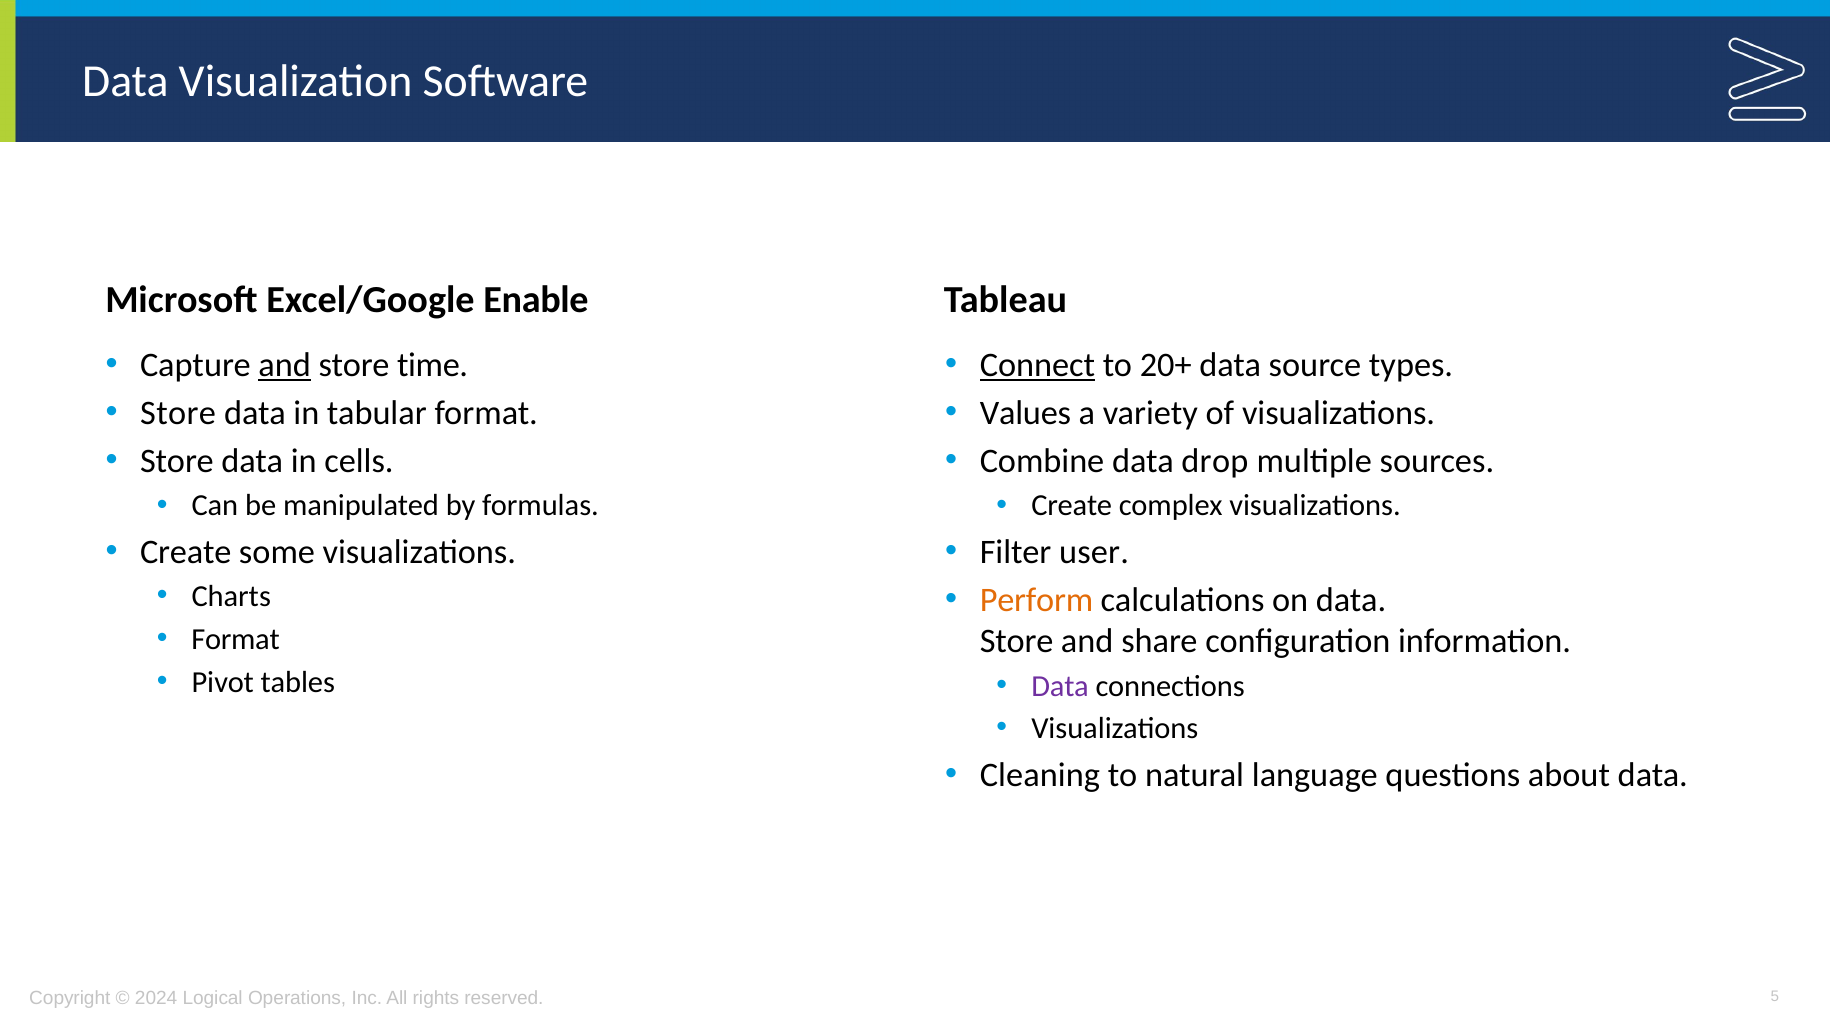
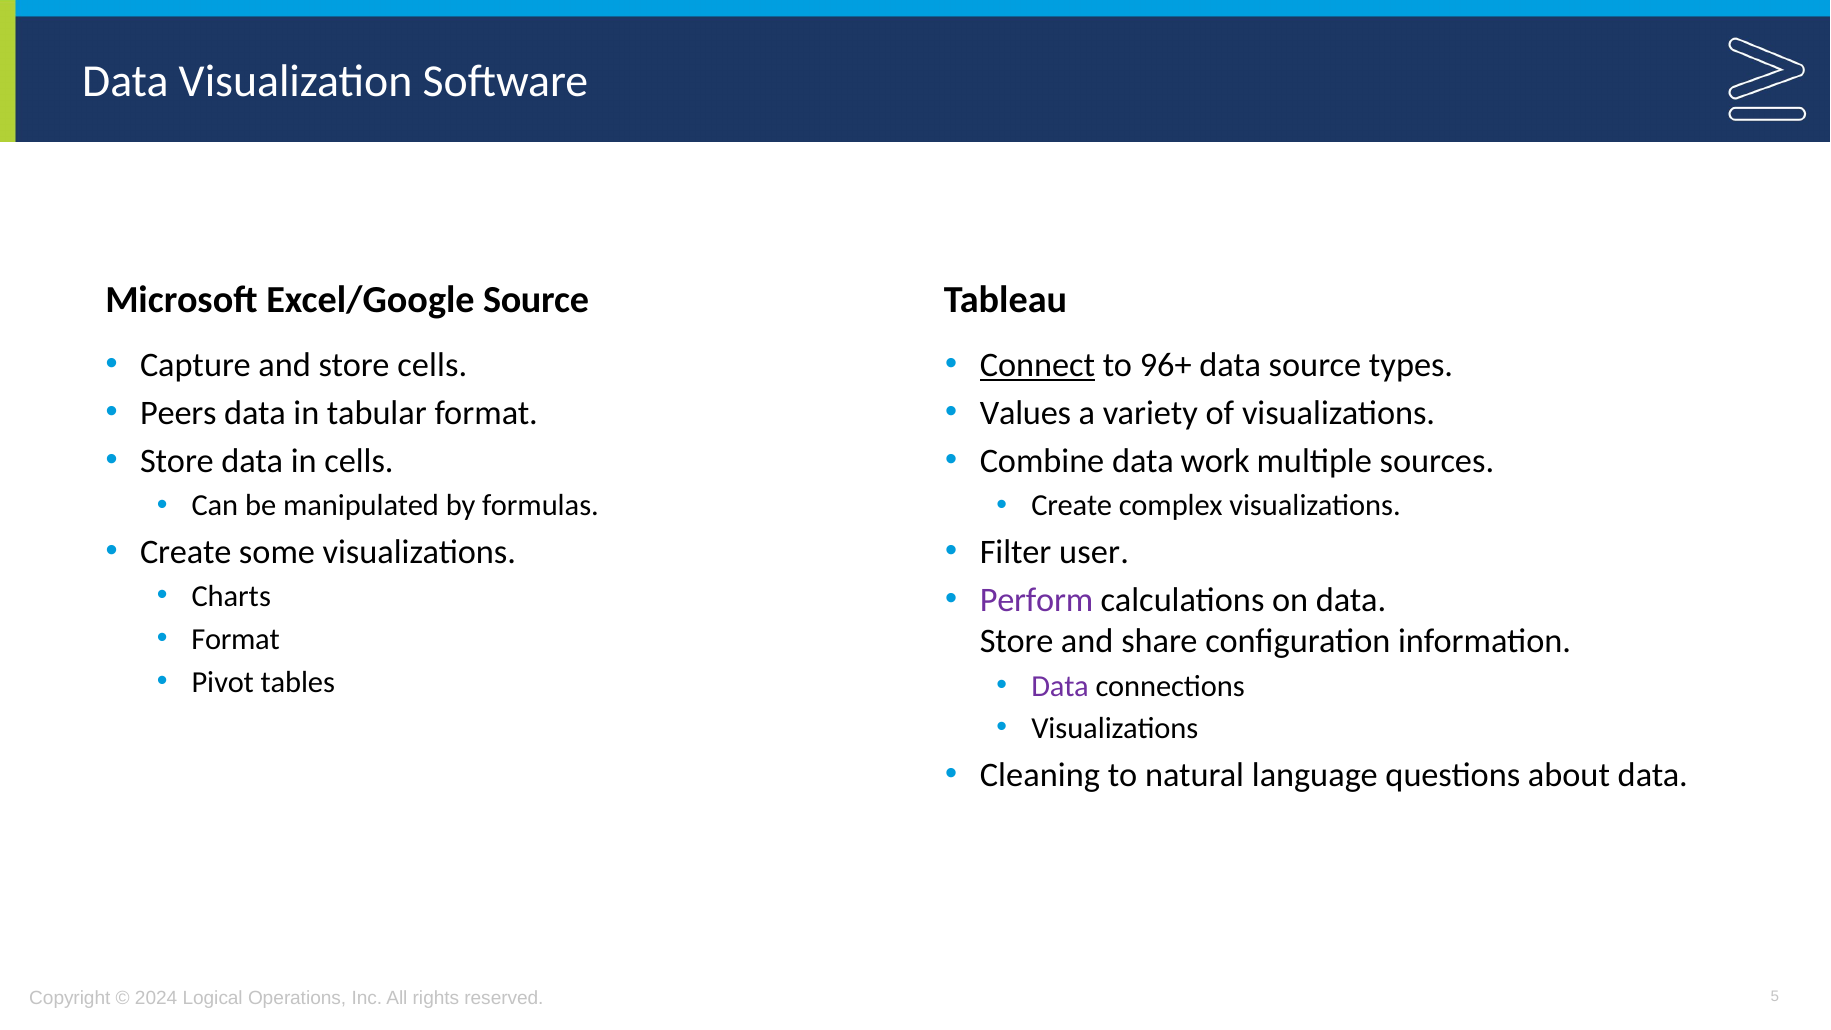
Excel/Google Enable: Enable -> Source
and at (285, 365) underline: present -> none
store time: time -> cells
20+: 20+ -> 96+
Store at (178, 413): Store -> Peers
drop: drop -> work
Perform colour: orange -> purple
